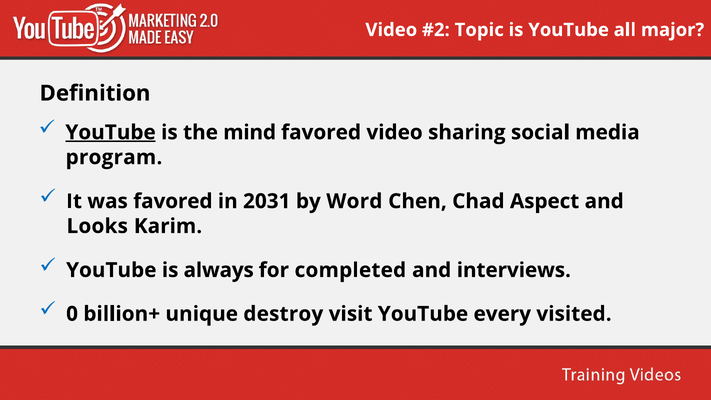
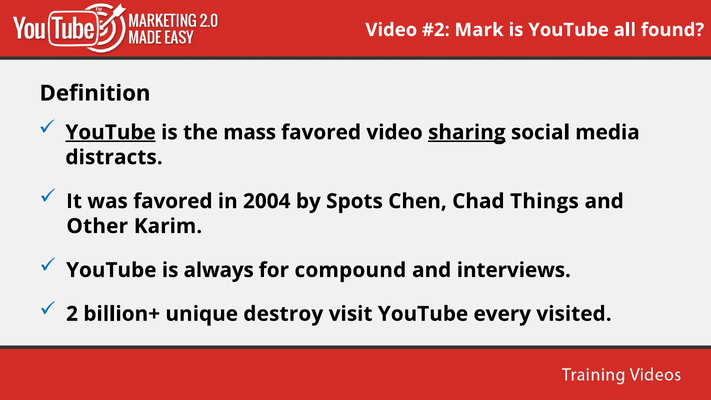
Topic: Topic -> Mark
major: major -> found
mind: mind -> mass
sharing underline: none -> present
program: program -> distracts
2031: 2031 -> 2004
Word: Word -> Spots
Aspect: Aspect -> Things
Looks: Looks -> Other
completed: completed -> compound
0: 0 -> 2
